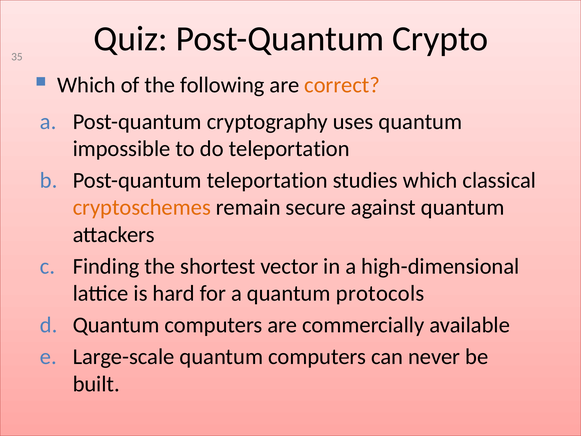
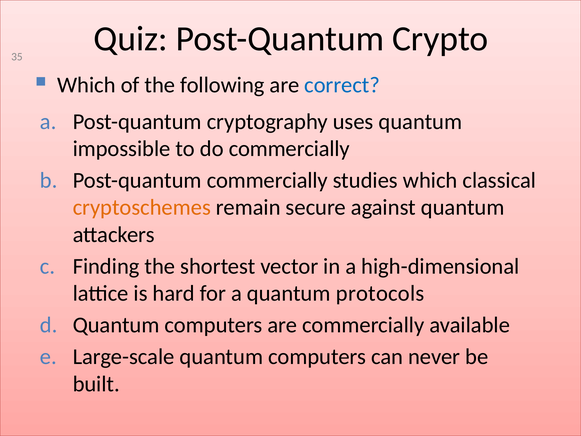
correct colour: orange -> blue
do teleportation: teleportation -> commercially
Post-quantum teleportation: teleportation -> commercially
